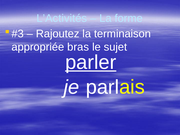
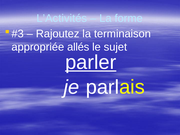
bras: bras -> allés
